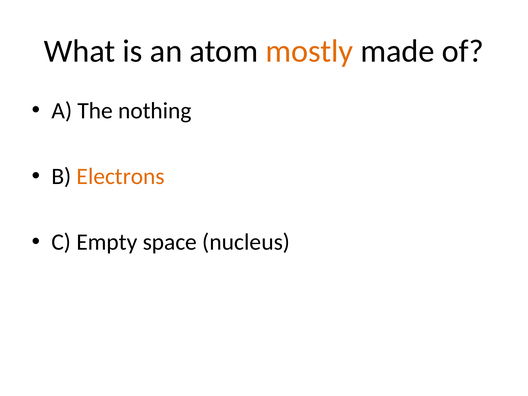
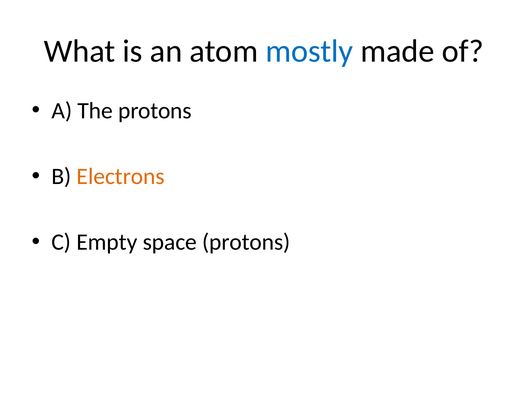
mostly colour: orange -> blue
The nothing: nothing -> protons
space nucleus: nucleus -> protons
